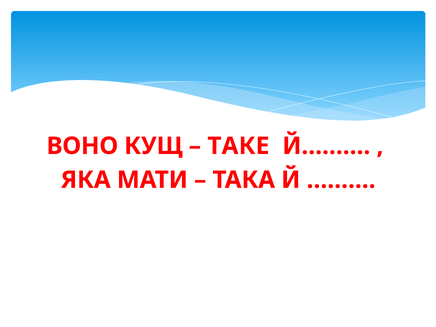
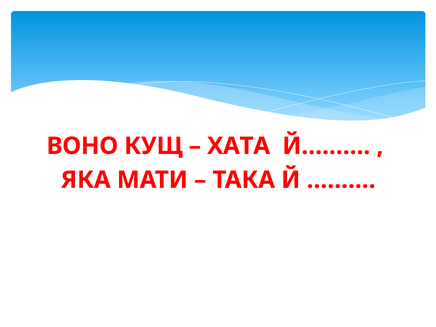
ТАКЕ: ТАКЕ -> ХАТА
